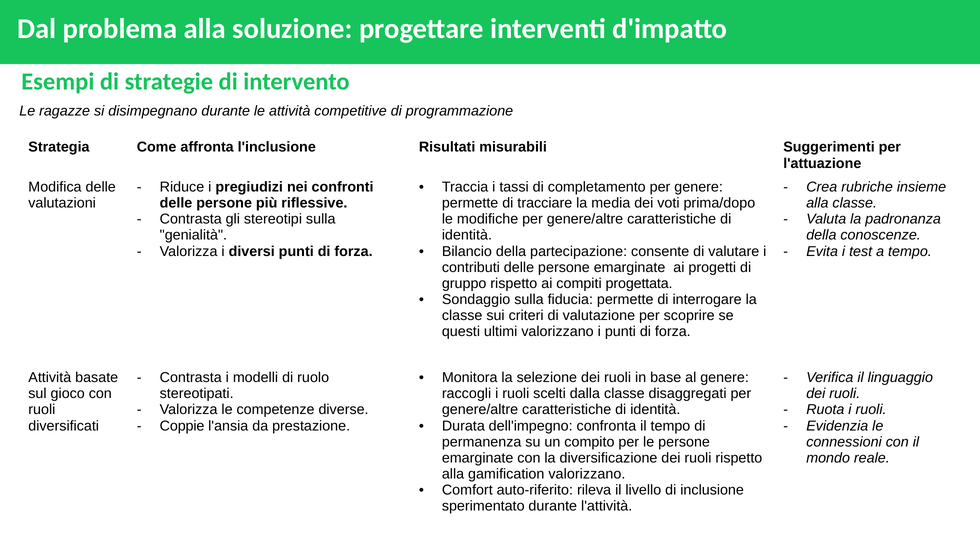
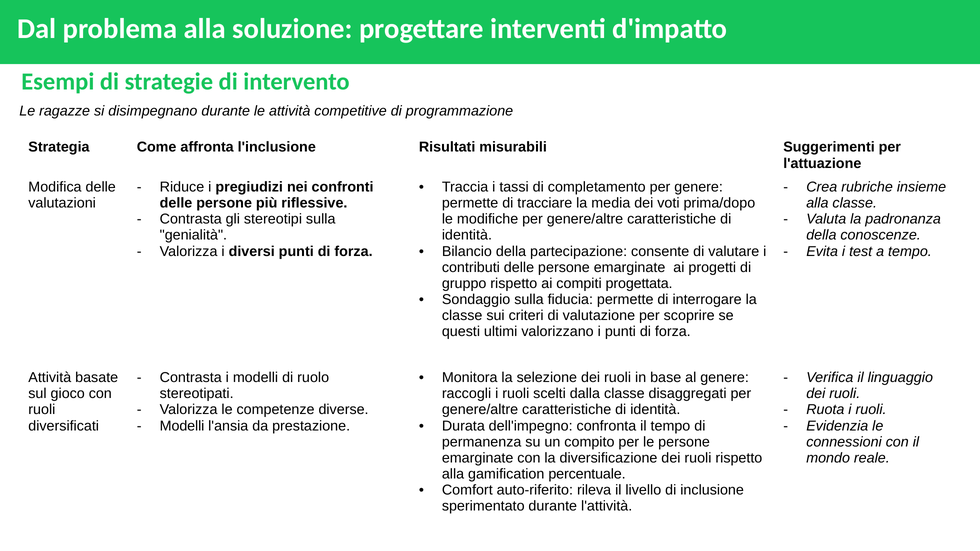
Coppie at (182, 426): Coppie -> Modelli
gamification valorizzano: valorizzano -> percentuale
